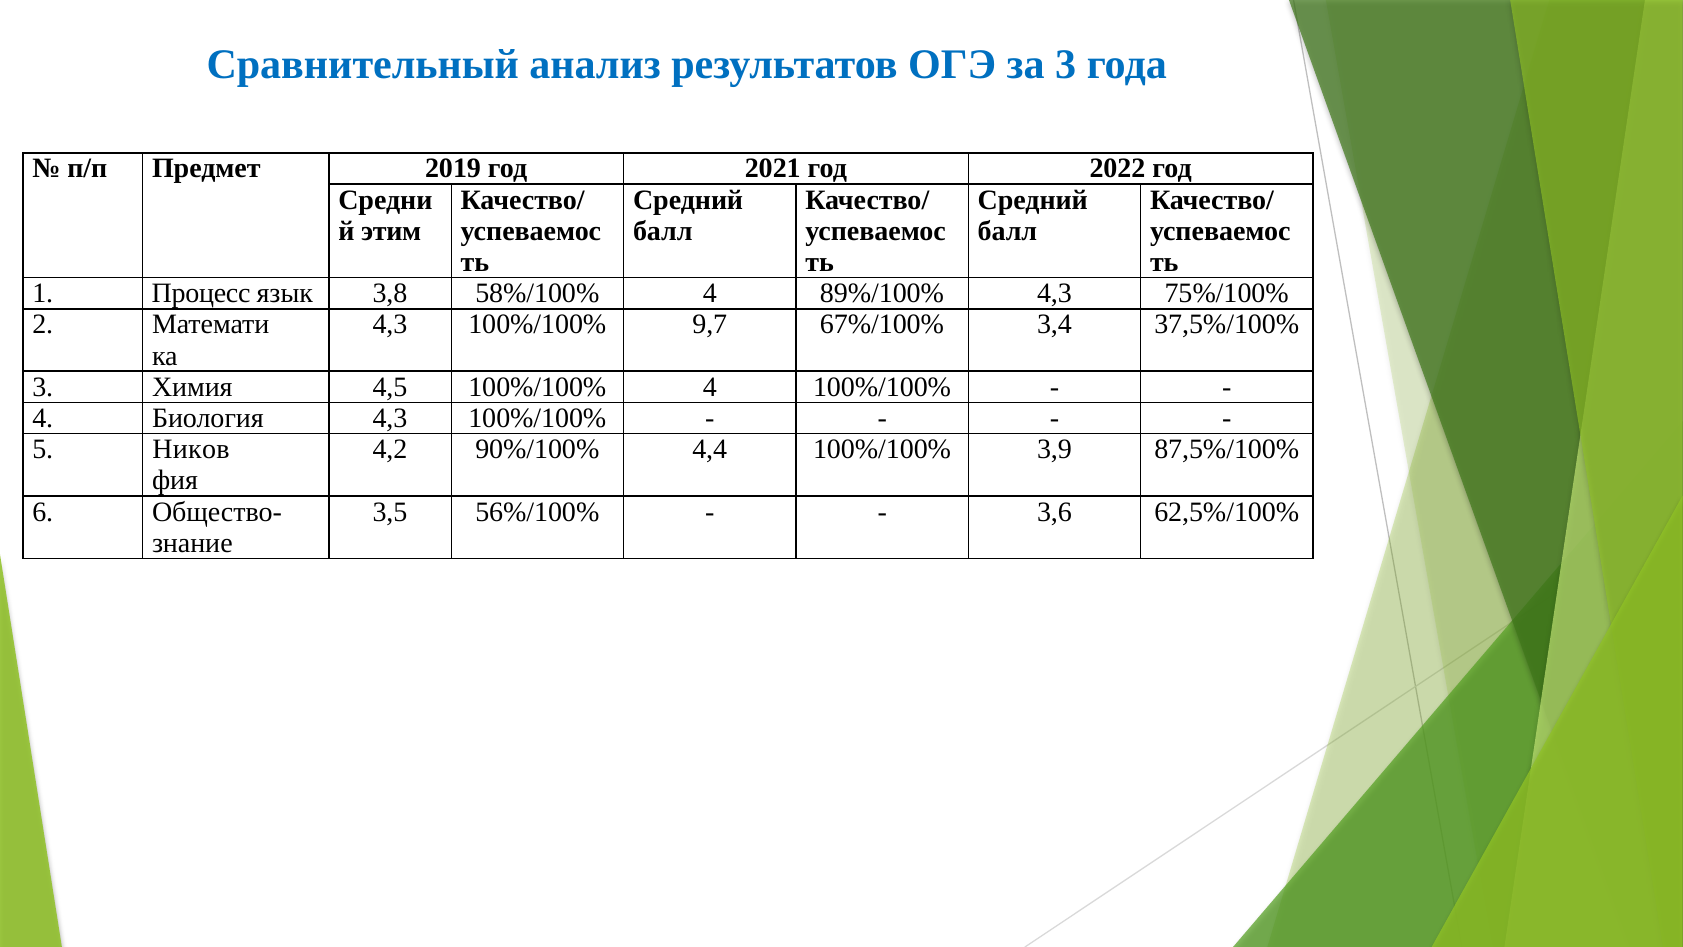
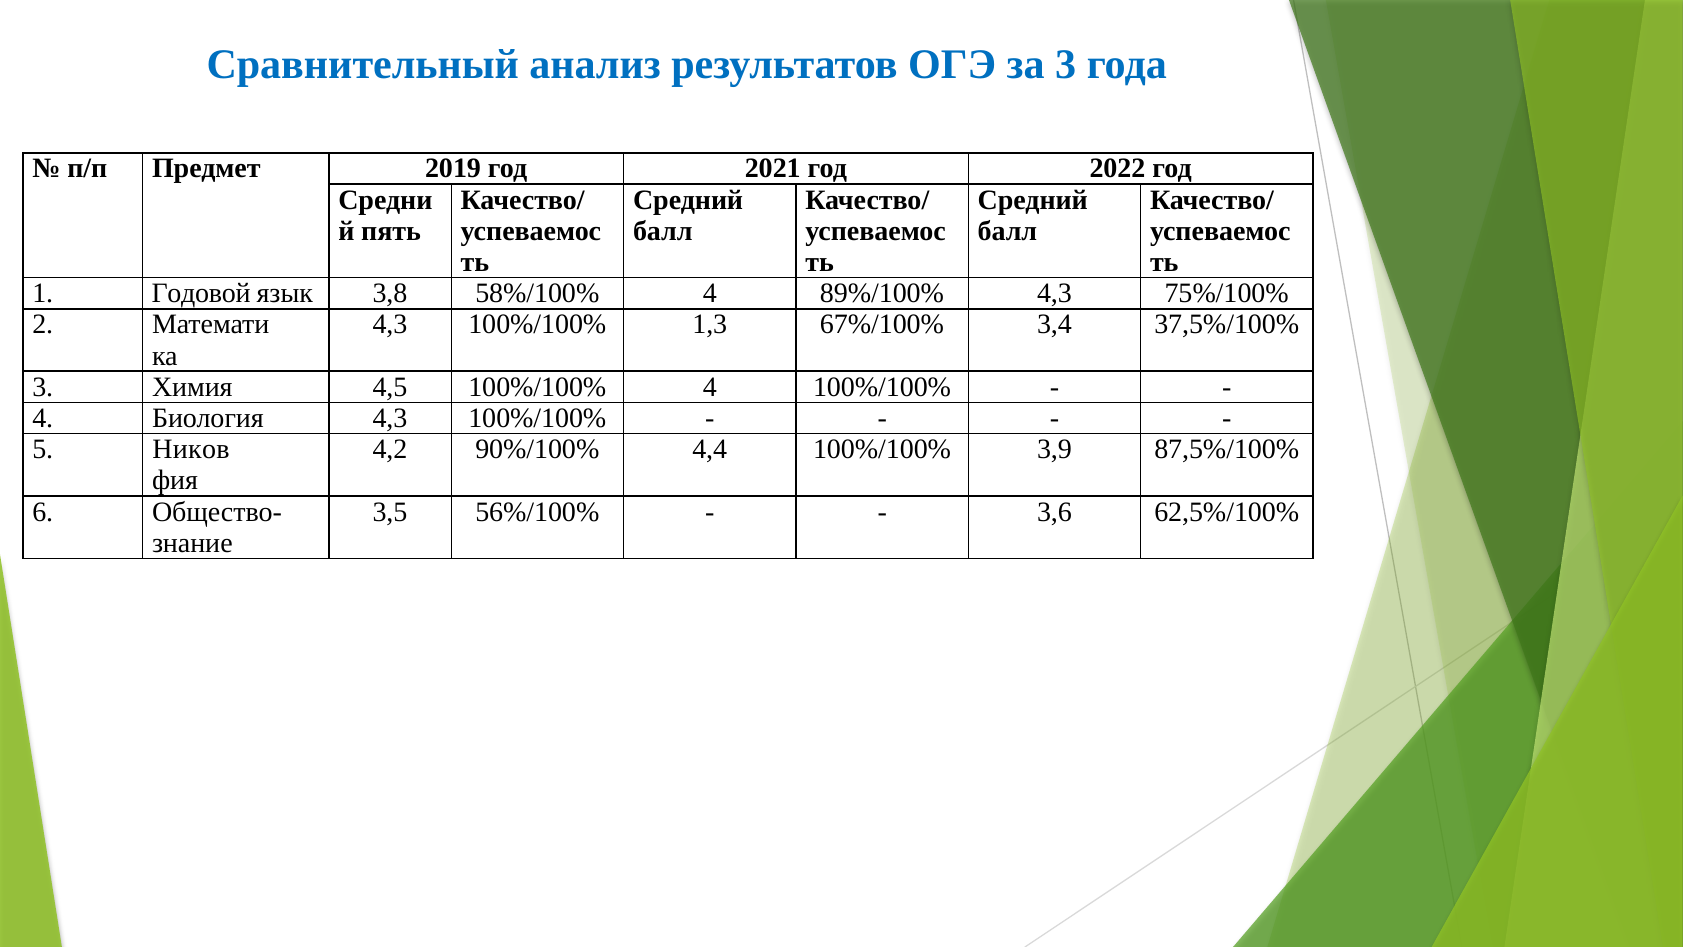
этим: этим -> пять
Процесс: Процесс -> Годовой
9,7: 9,7 -> 1,3
